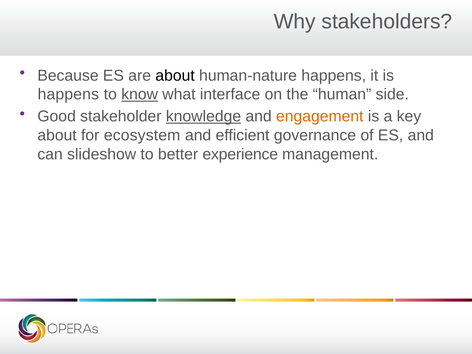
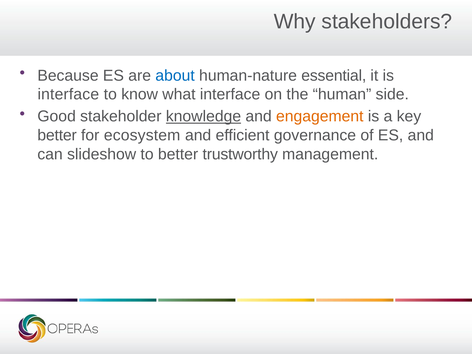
about at (175, 76) colour: black -> blue
human-nature happens: happens -> essential
happens at (68, 94): happens -> interface
know underline: present -> none
about at (57, 135): about -> better
experience: experience -> trustworthy
